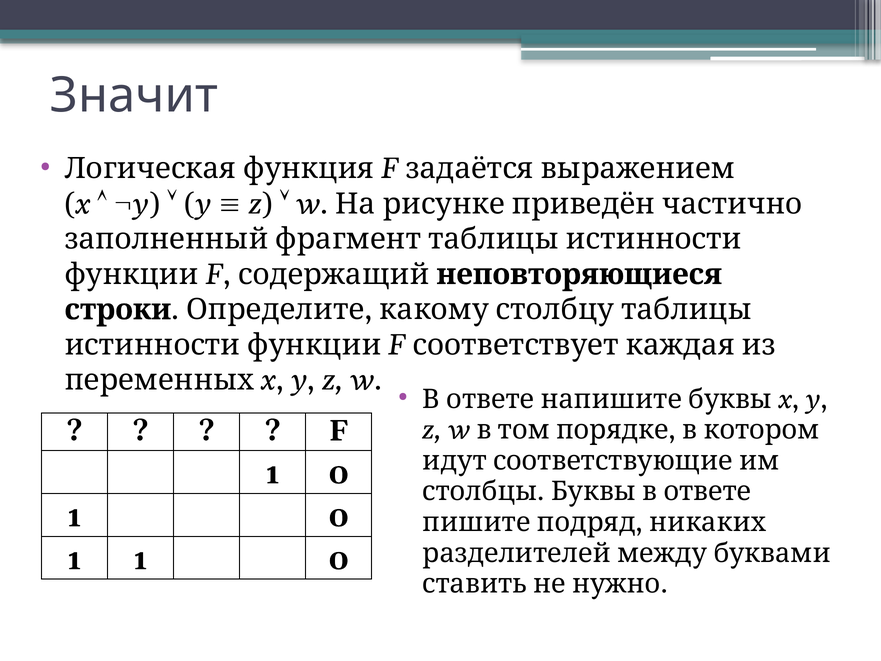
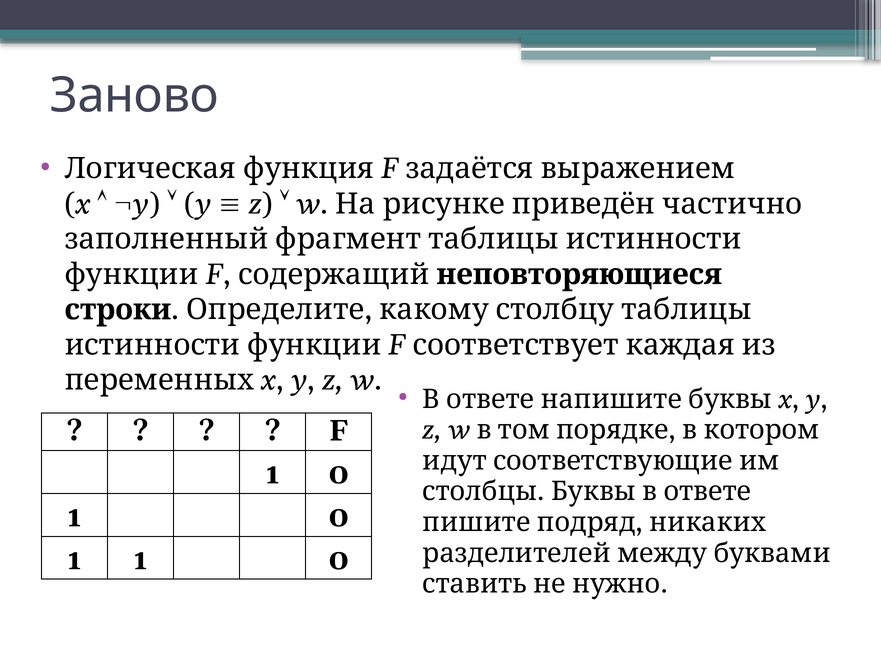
Значит: Значит -> Заново
